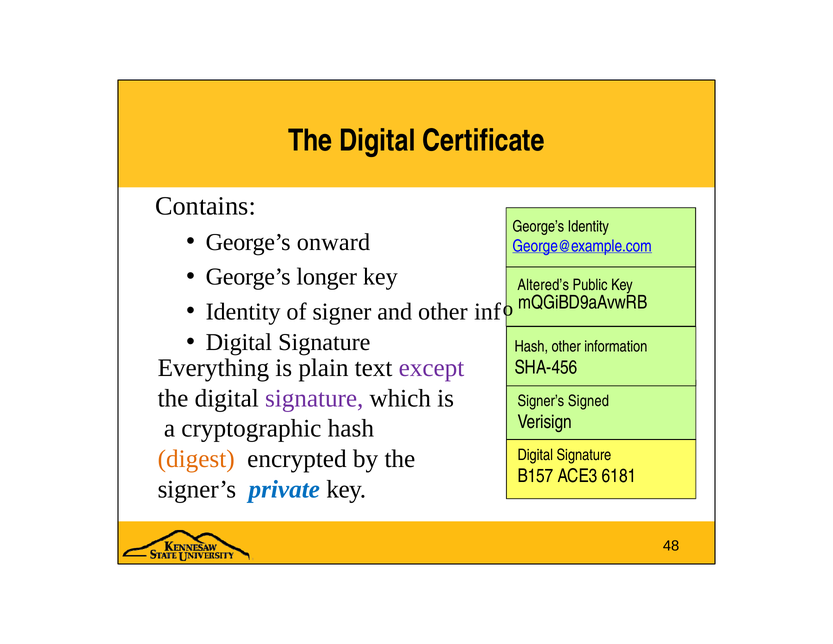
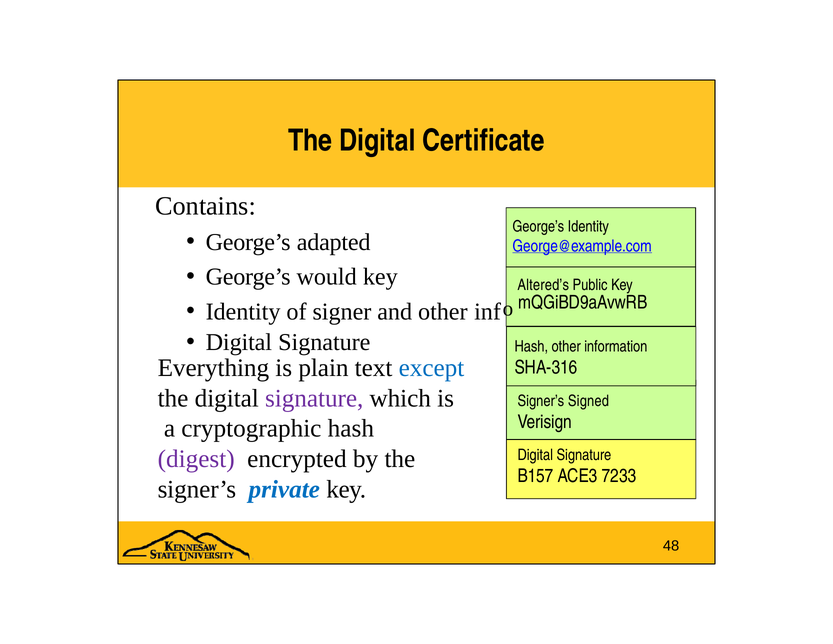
onward: onward -> adapted
longer: longer -> would
except colour: purple -> blue
SHA-456: SHA-456 -> SHA-316
digest colour: orange -> purple
6181: 6181 -> 7233
